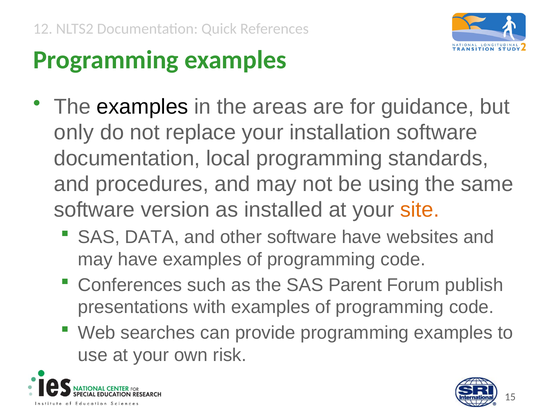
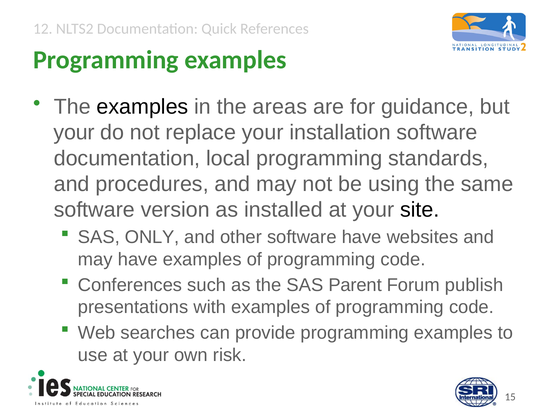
only at (74, 133): only -> your
site colour: orange -> black
DATA: DATA -> ONLY
